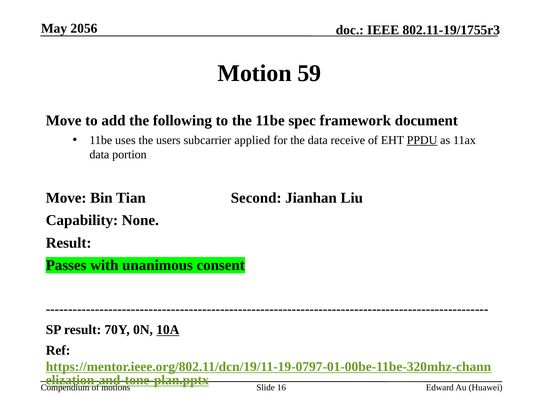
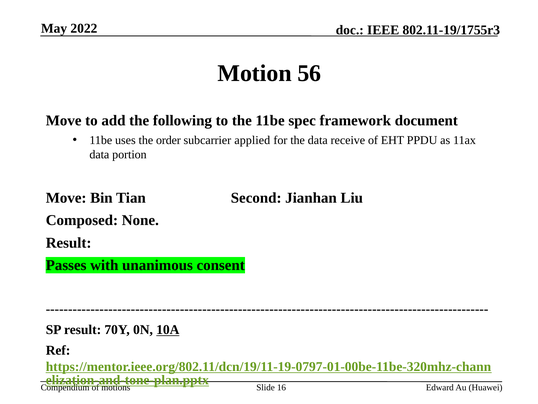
2056: 2056 -> 2022
59: 59 -> 56
users: users -> order
PPDU underline: present -> none
Capability: Capability -> Composed
